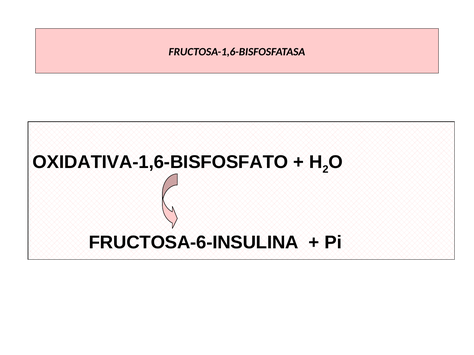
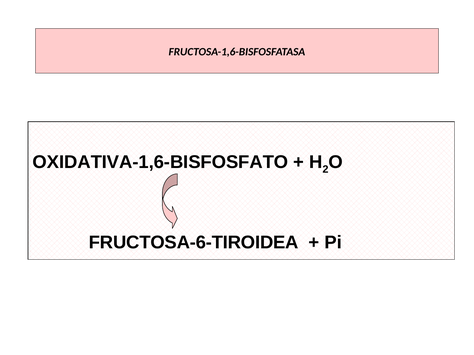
FRUCTOSA-6-INSULINA: FRUCTOSA-6-INSULINA -> FRUCTOSA-6-TIROIDEA
